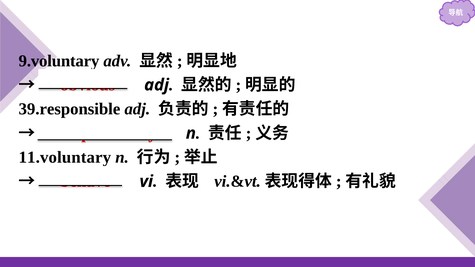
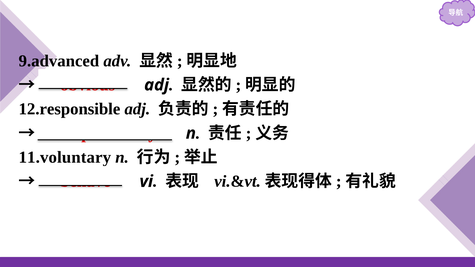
9.voluntary: 9.voluntary -> 9.advanced
39.responsible: 39.responsible -> 12.responsible
